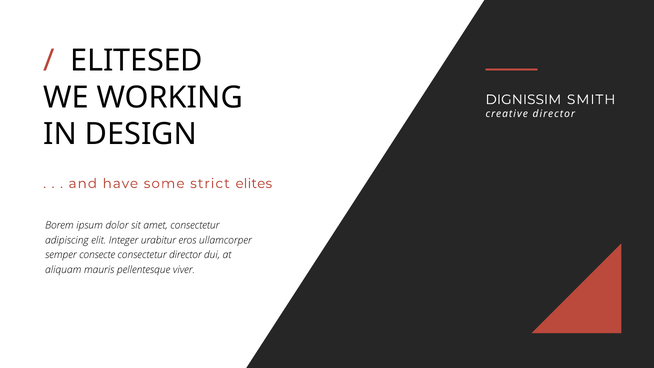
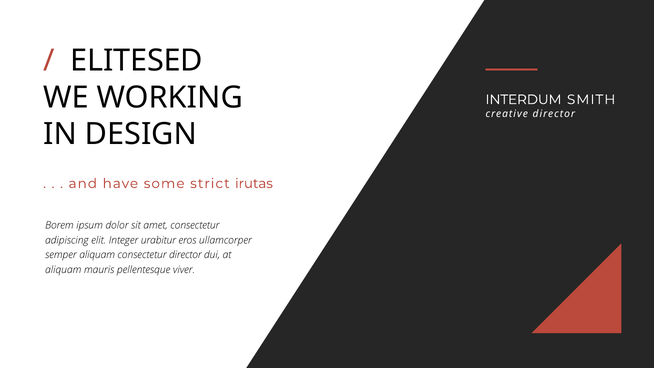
DIGNISSIM: DIGNISSIM -> INTERDUM
elites: elites -> irutas
semper consecte: consecte -> aliquam
